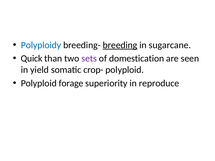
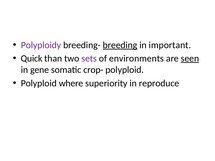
Polyploidy colour: blue -> purple
sugarcane: sugarcane -> important
domestication: domestication -> environments
seen underline: none -> present
yield: yield -> gene
forage: forage -> where
